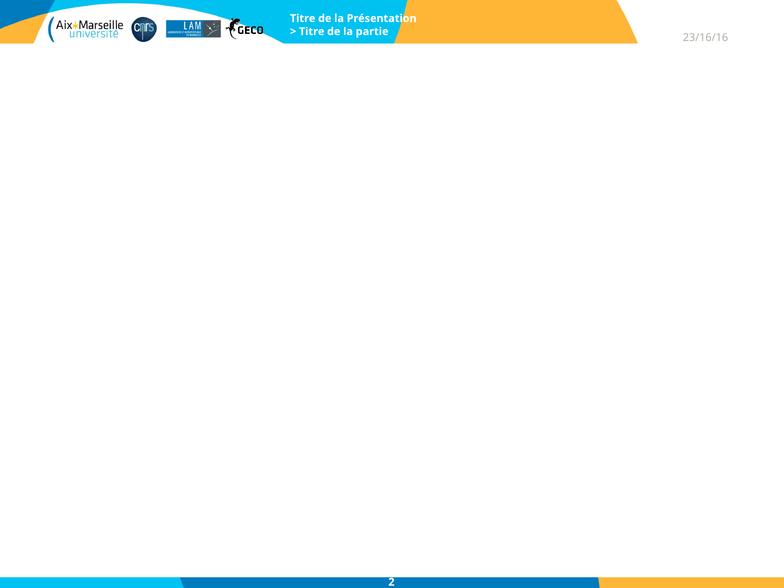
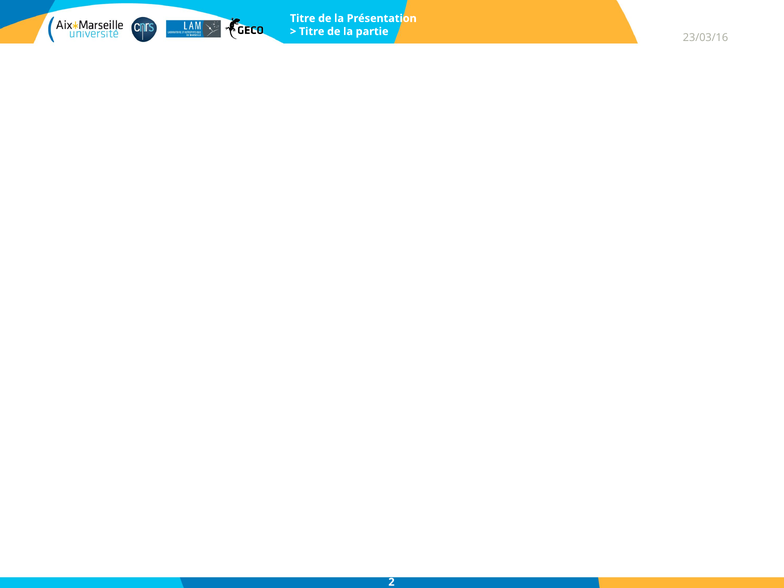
23/16/16: 23/16/16 -> 23/03/16
